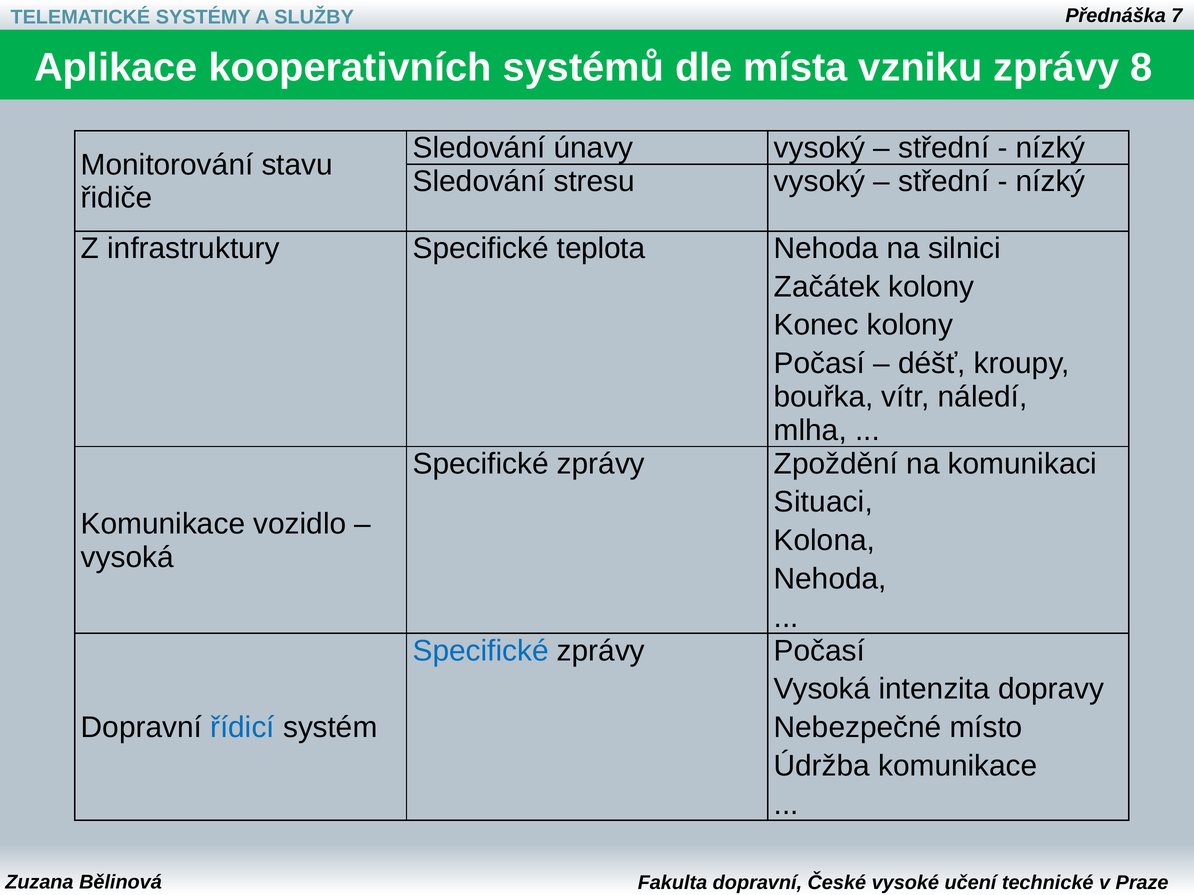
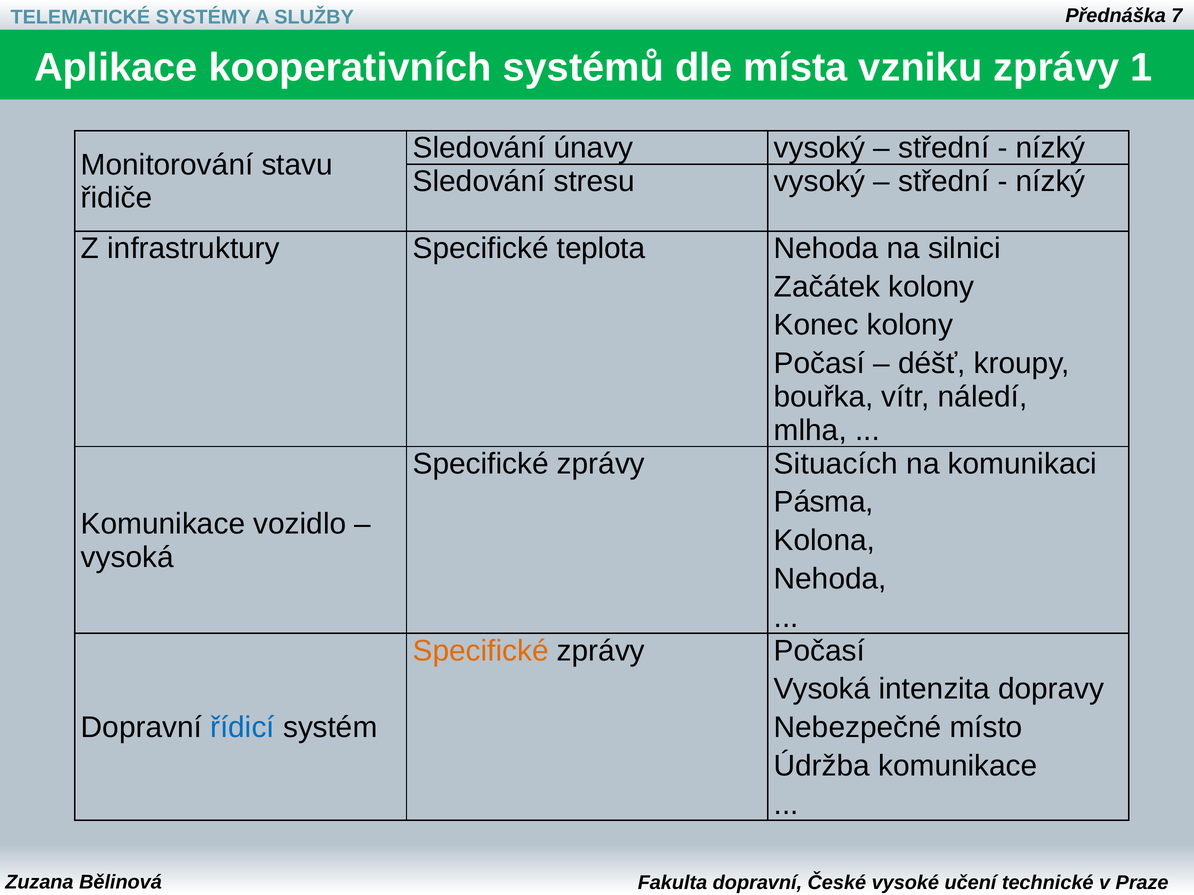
8: 8 -> 1
Zpoždění: Zpoždění -> Situacích
Situaci: Situaci -> Pásma
Specifické at (481, 651) colour: blue -> orange
